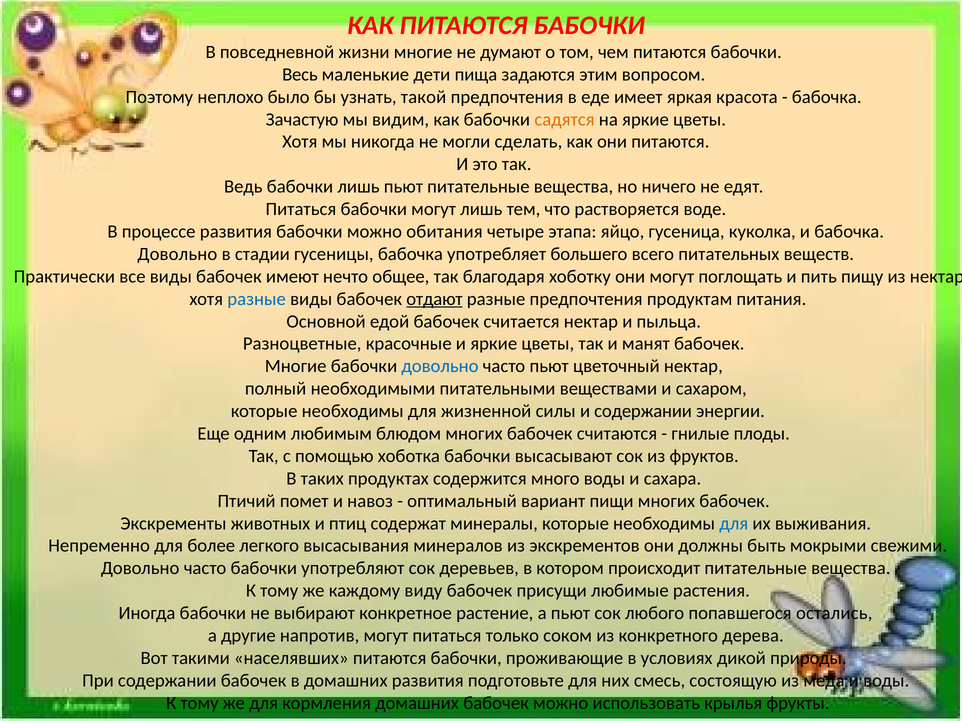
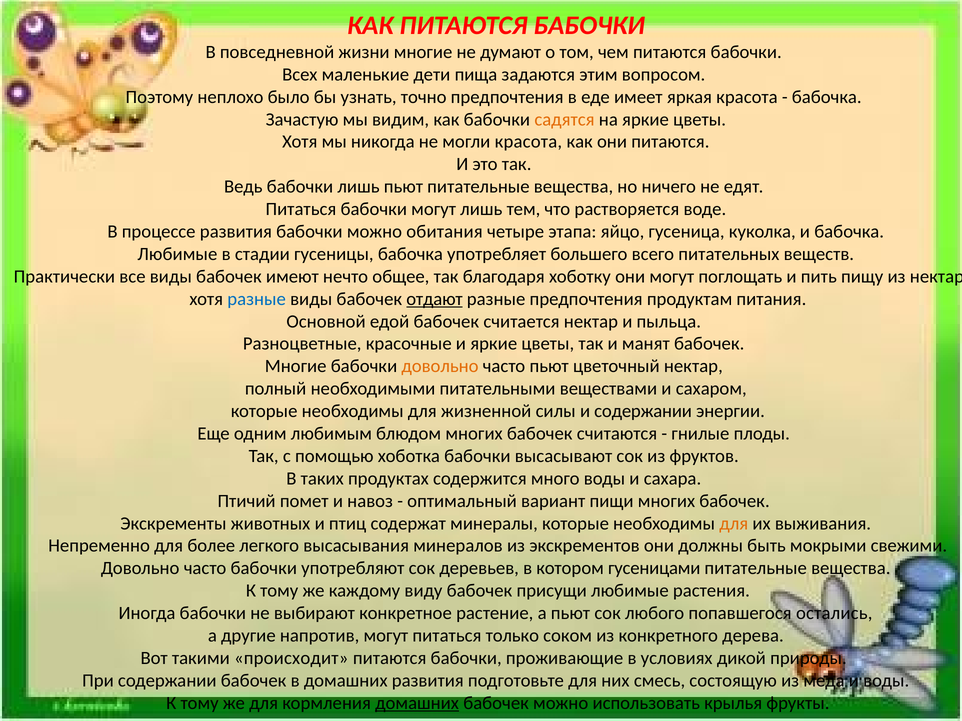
Весь: Весь -> Всех
такой: такой -> точно
могли сделать: сделать -> красота
Довольно at (177, 254): Довольно -> Любимые
довольно at (440, 367) colour: blue -> orange
для at (734, 524) colour: blue -> orange
происходит: происходит -> гусеницами
населявших: населявших -> происходит
домашних at (417, 703) underline: none -> present
